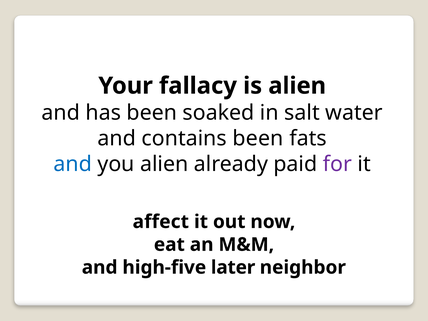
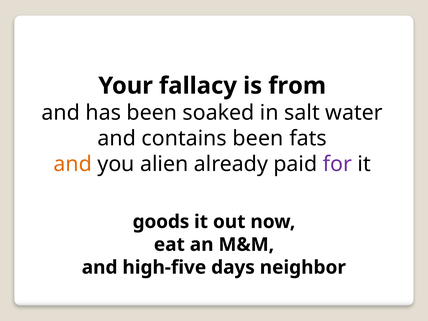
is alien: alien -> from
and at (73, 164) colour: blue -> orange
affect: affect -> goods
later: later -> days
